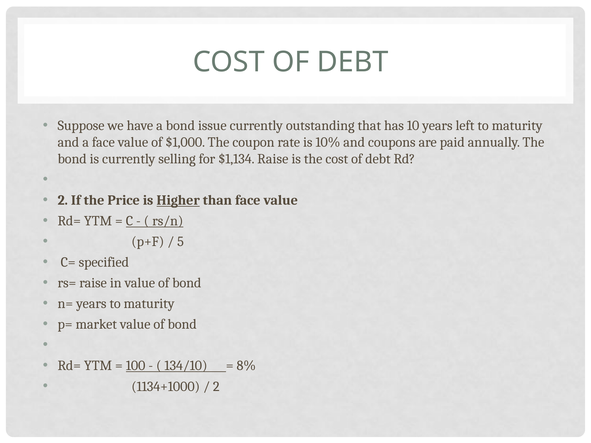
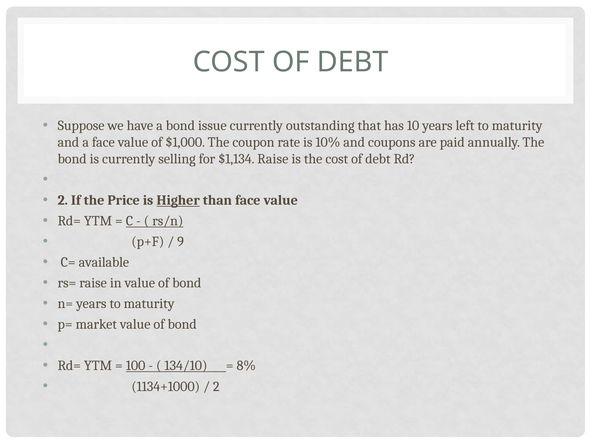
5: 5 -> 9
specified: specified -> available
